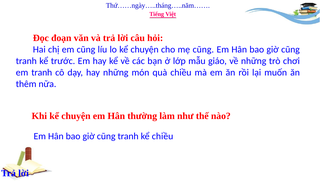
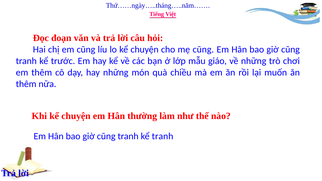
em tranh: tranh -> thêm
kể chiều: chiều -> tranh
